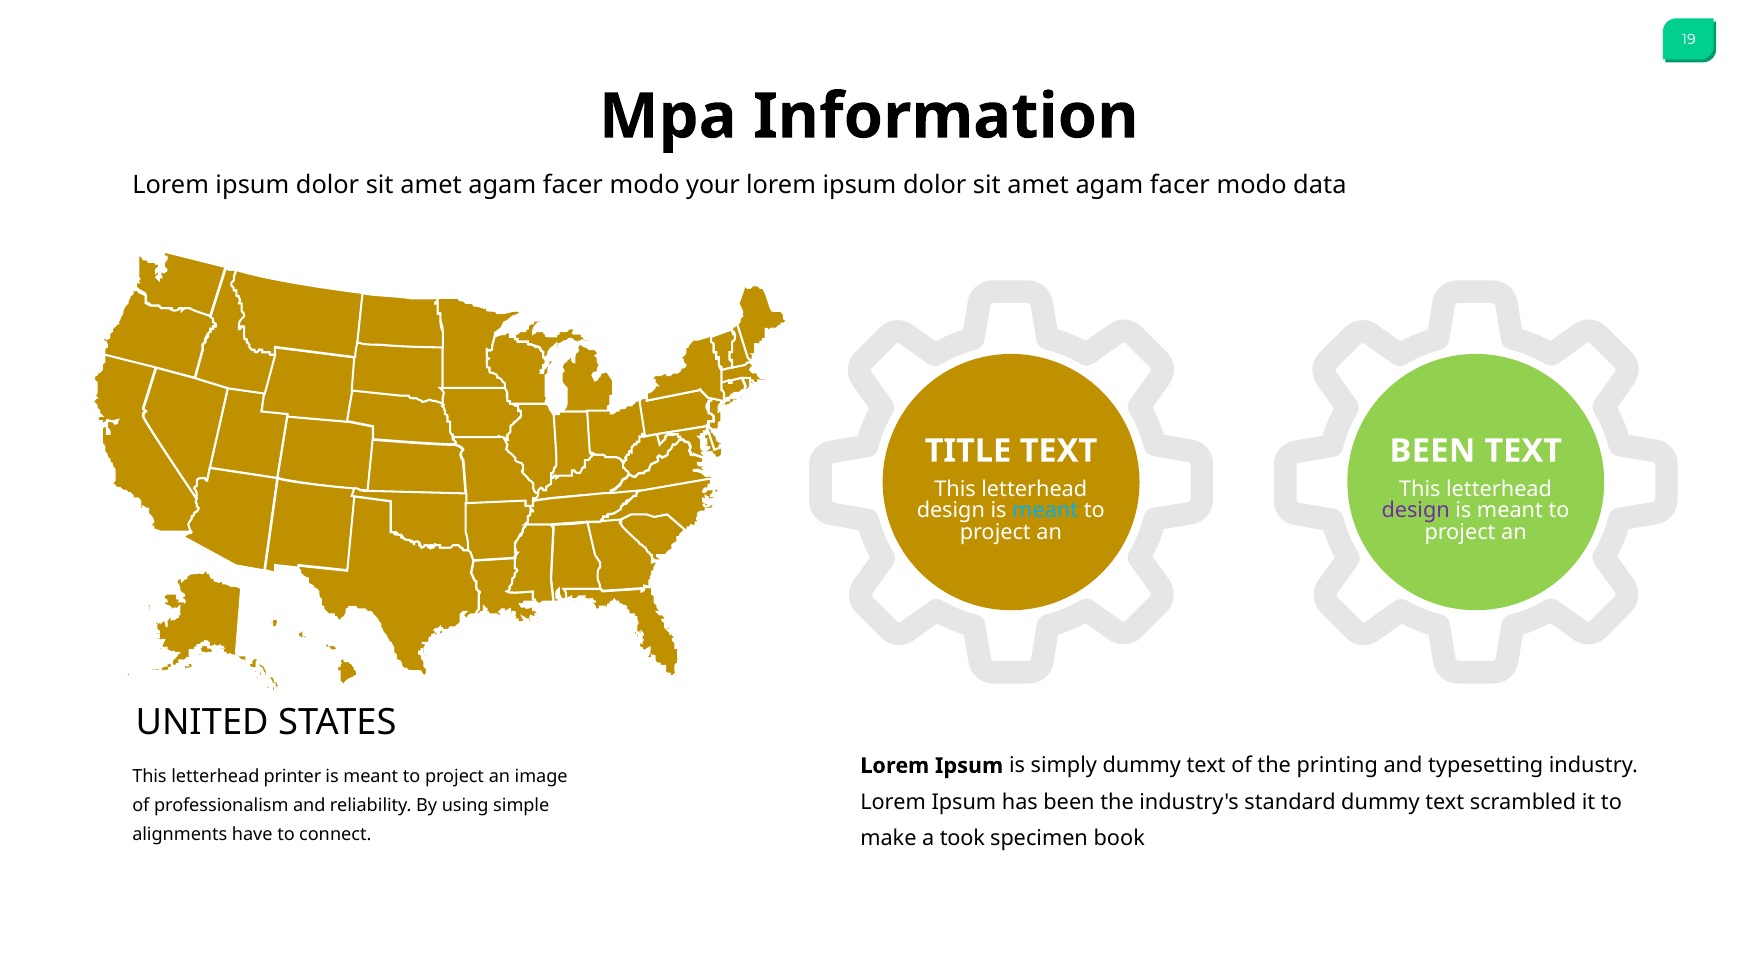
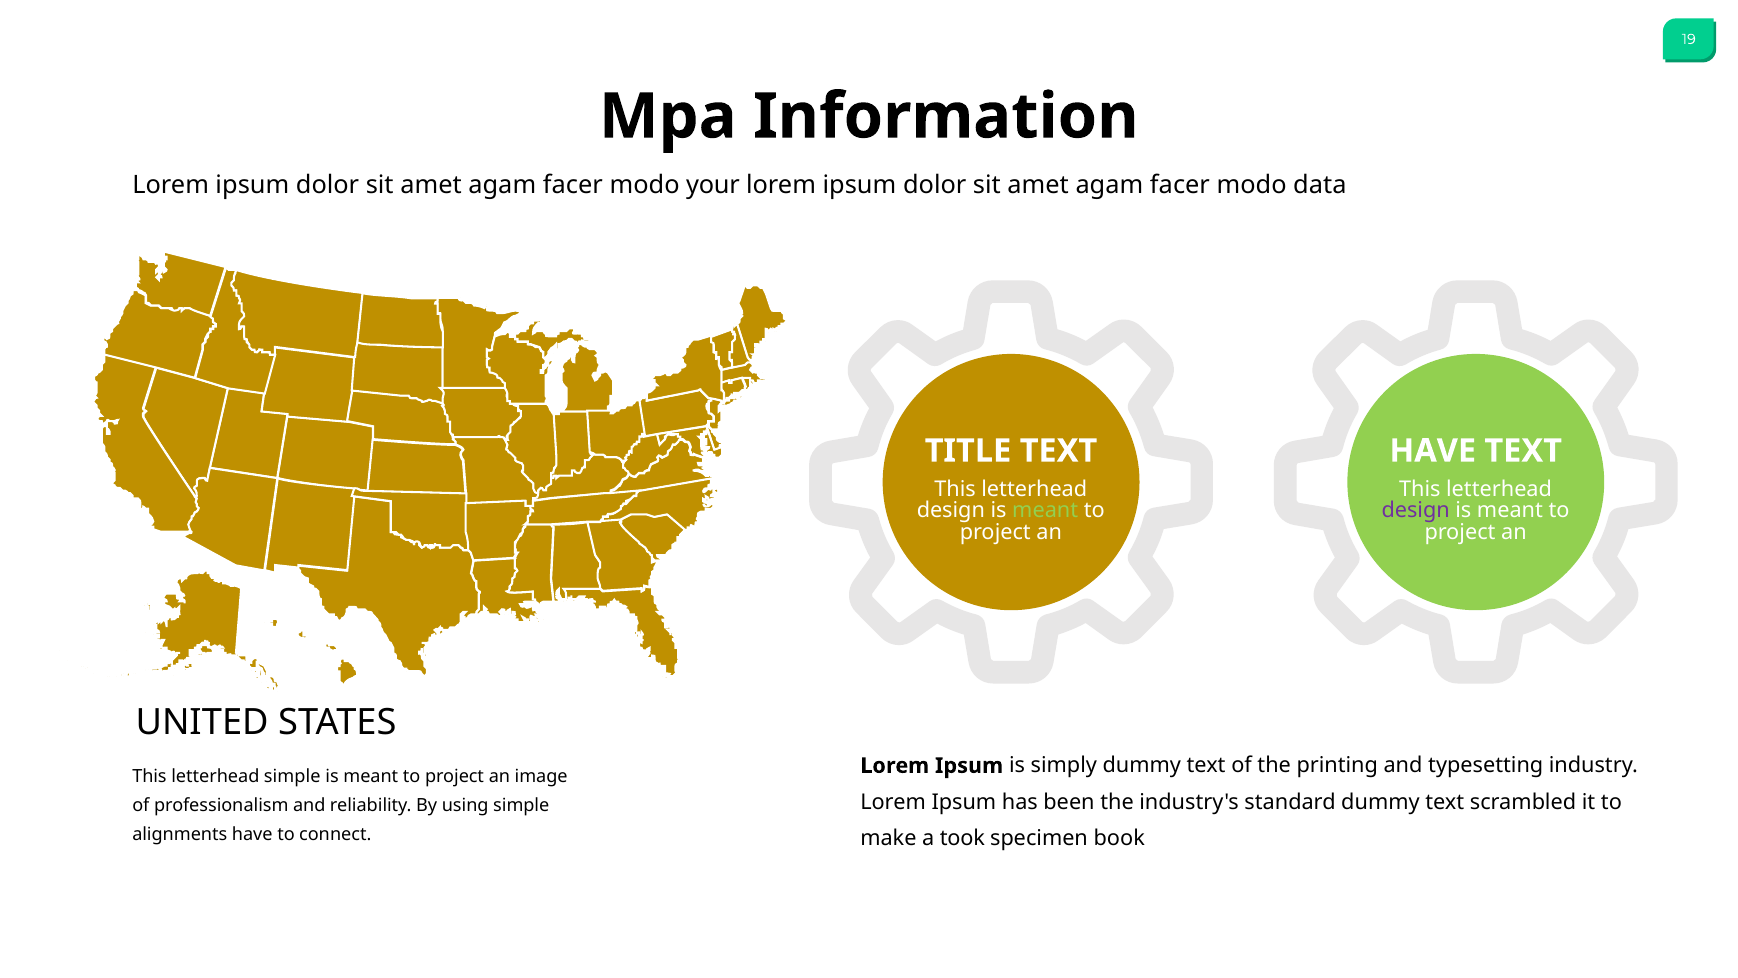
BEEN at (1433, 451): BEEN -> HAVE
meant at (1045, 511) colour: light blue -> light green
letterhead printer: printer -> simple
